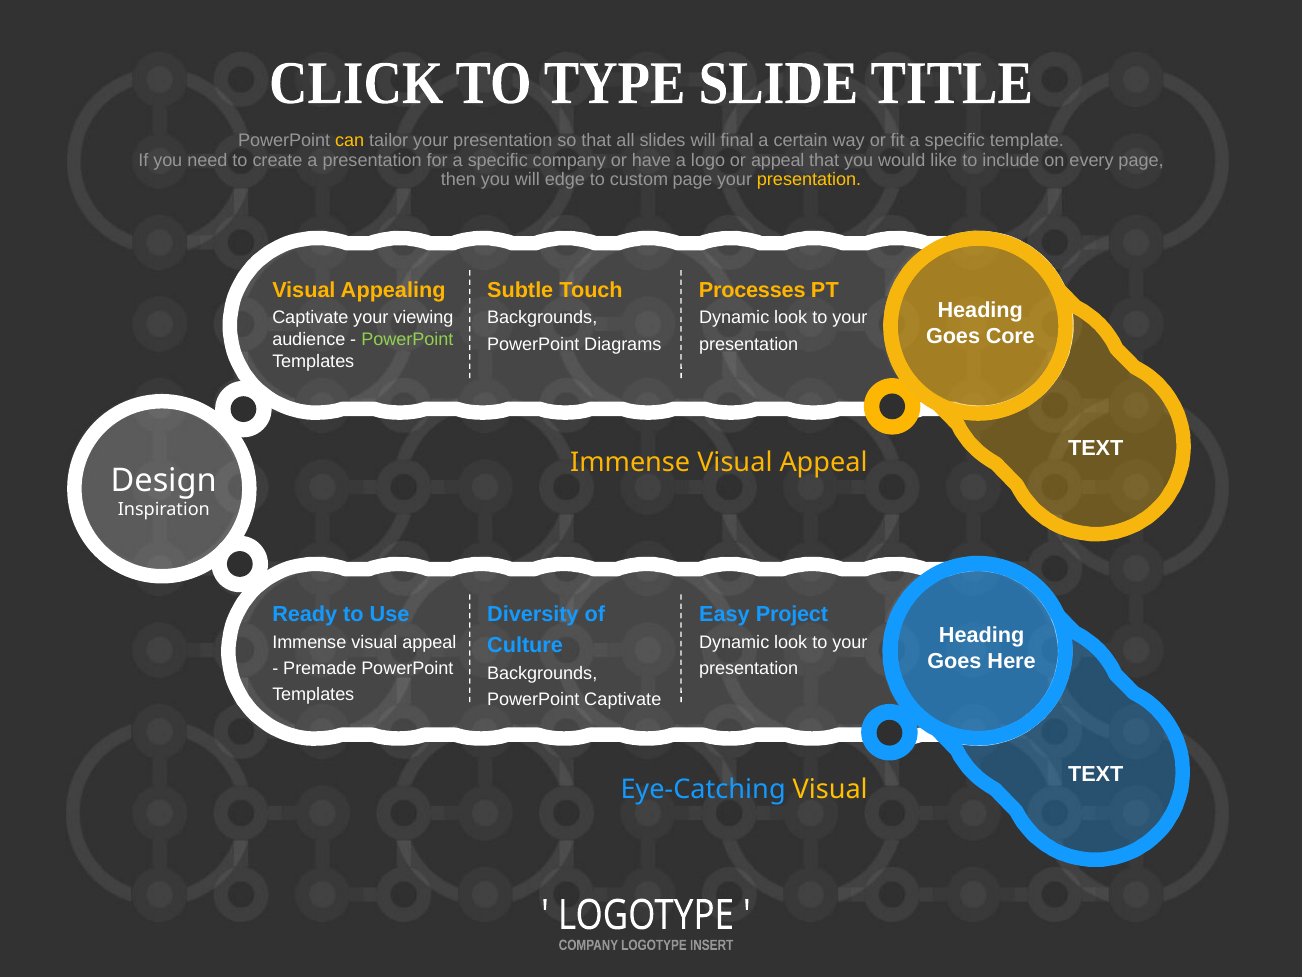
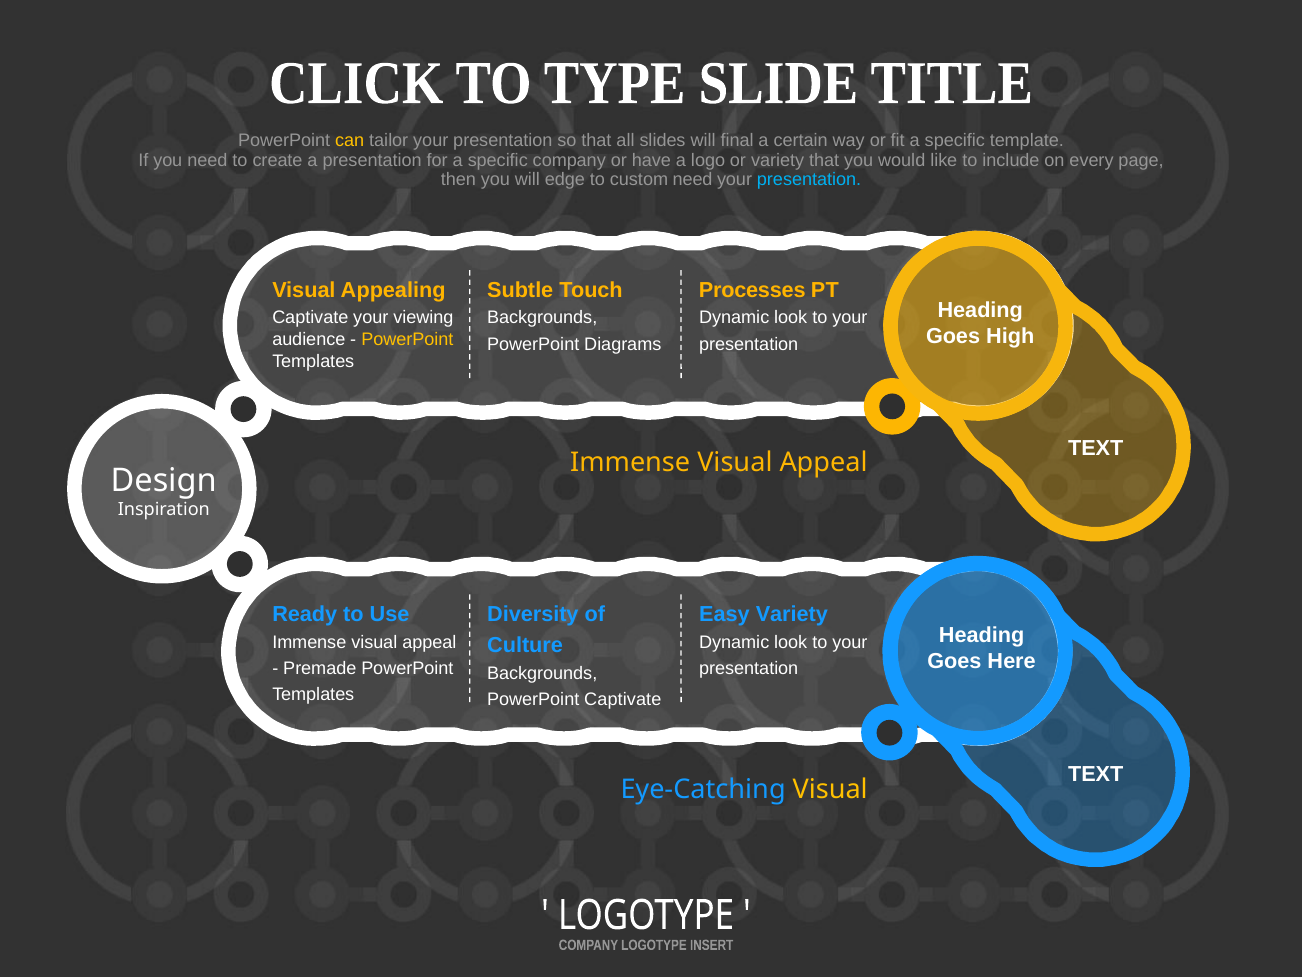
or appeal: appeal -> variety
custom page: page -> need
presentation at (809, 180) colour: yellow -> light blue
Core: Core -> High
PowerPoint at (407, 340) colour: light green -> yellow
Easy Project: Project -> Variety
